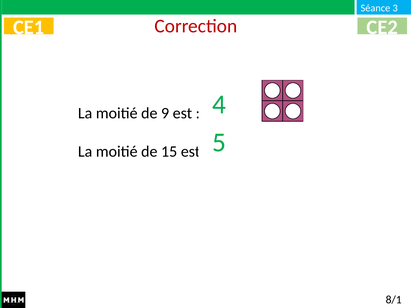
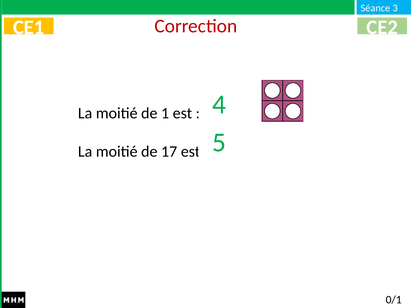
9: 9 -> 1
15: 15 -> 17
8/1: 8/1 -> 0/1
